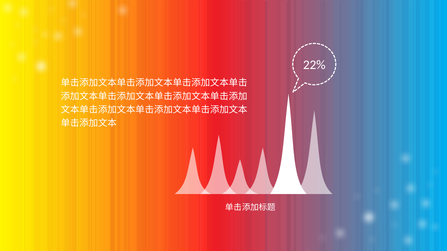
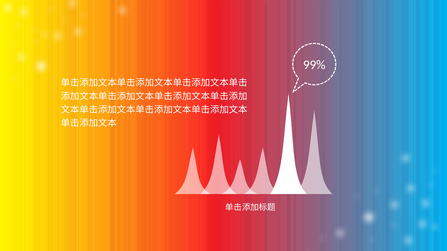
22%: 22% -> 99%
